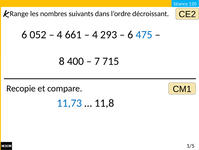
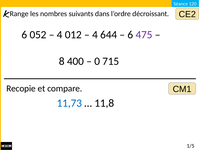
661: 661 -> 012
293: 293 -> 644
475 colour: blue -> purple
7: 7 -> 0
